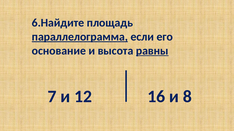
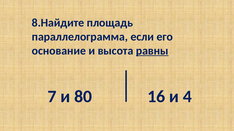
6.Найдите: 6.Найдите -> 8.Найдите
параллелограмма underline: present -> none
12: 12 -> 80
8: 8 -> 4
